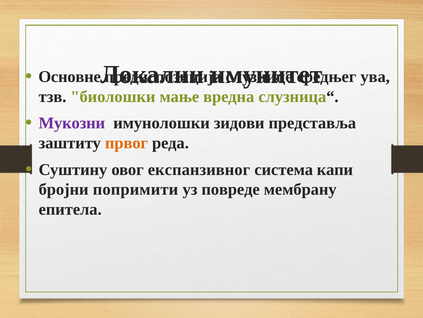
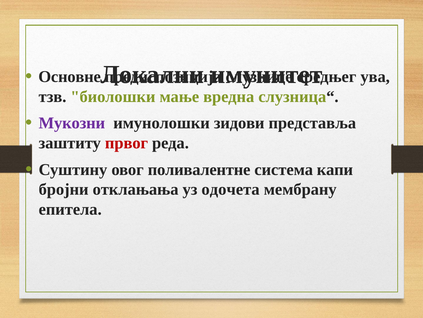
првог colour: orange -> red
експанзивног: експанзивног -> поливалентне
попримити: попримити -> отклањања
повреде: повреде -> одочета
